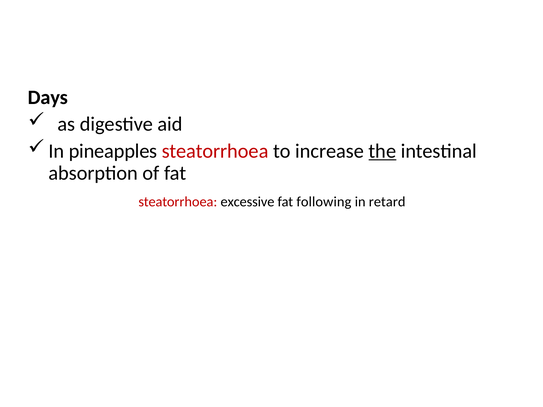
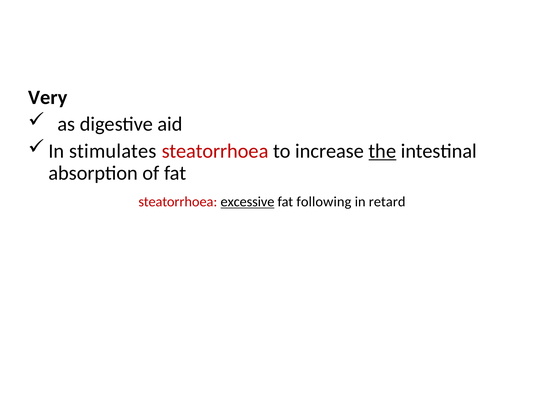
Days: Days -> Very
pineapples: pineapples -> stimulates
excessive underline: none -> present
